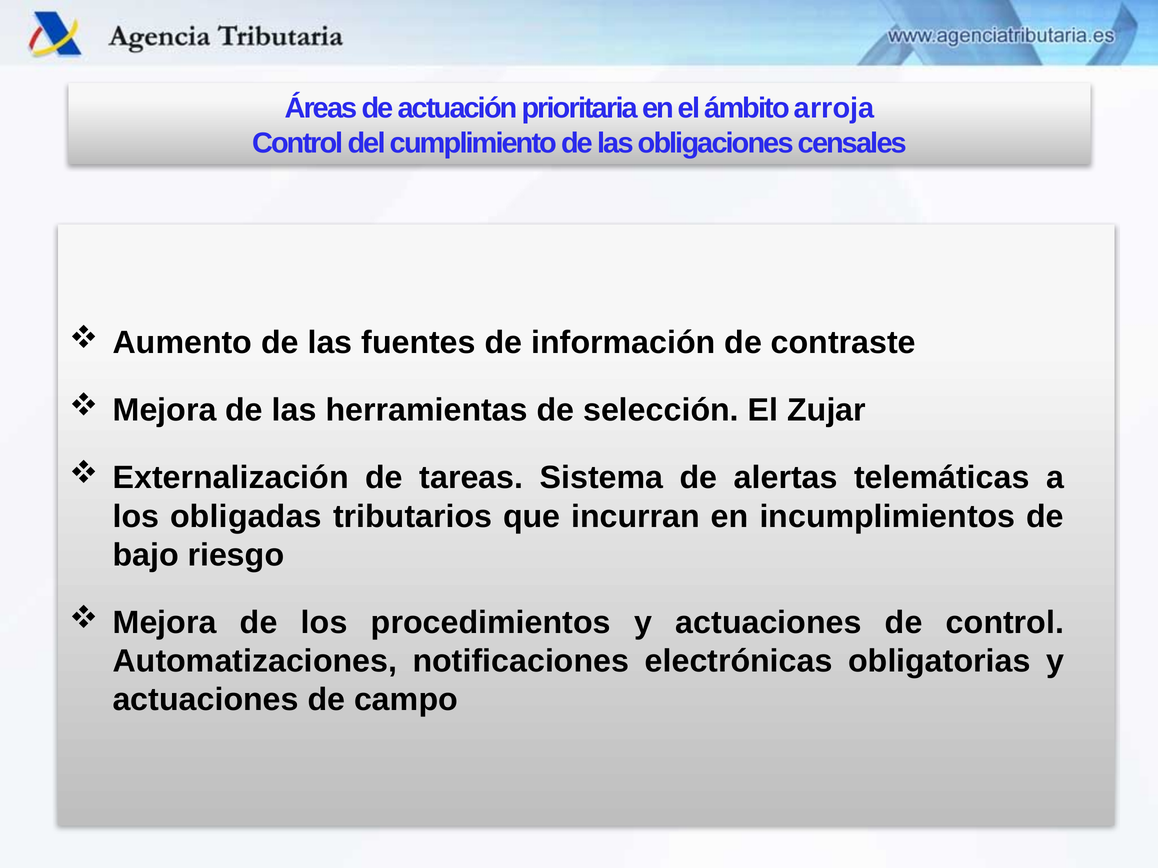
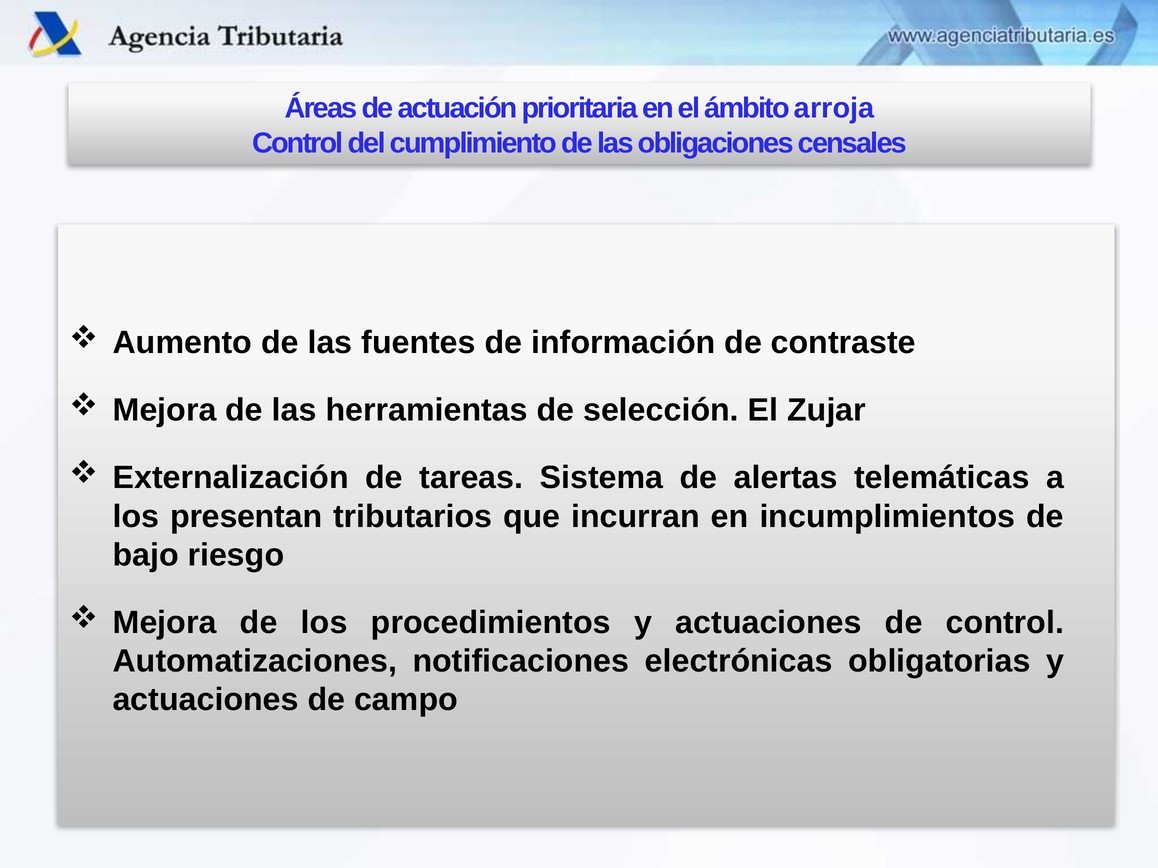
obligadas: obligadas -> presentan
